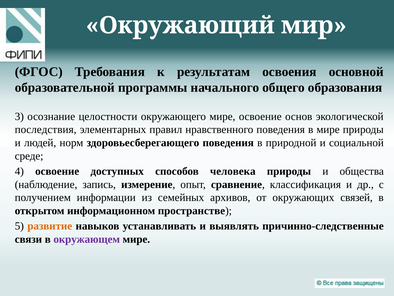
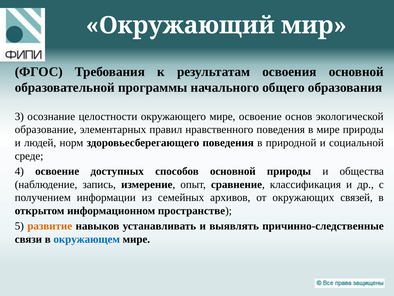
последствия: последствия -> образование
способов человека: человека -> основной
окружающем colour: purple -> blue
